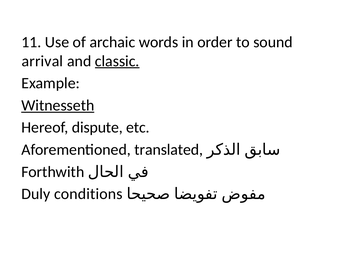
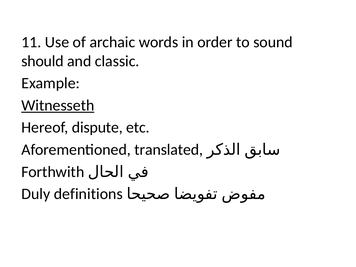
arrival: arrival -> should
classic underline: present -> none
conditions: conditions -> definitions
